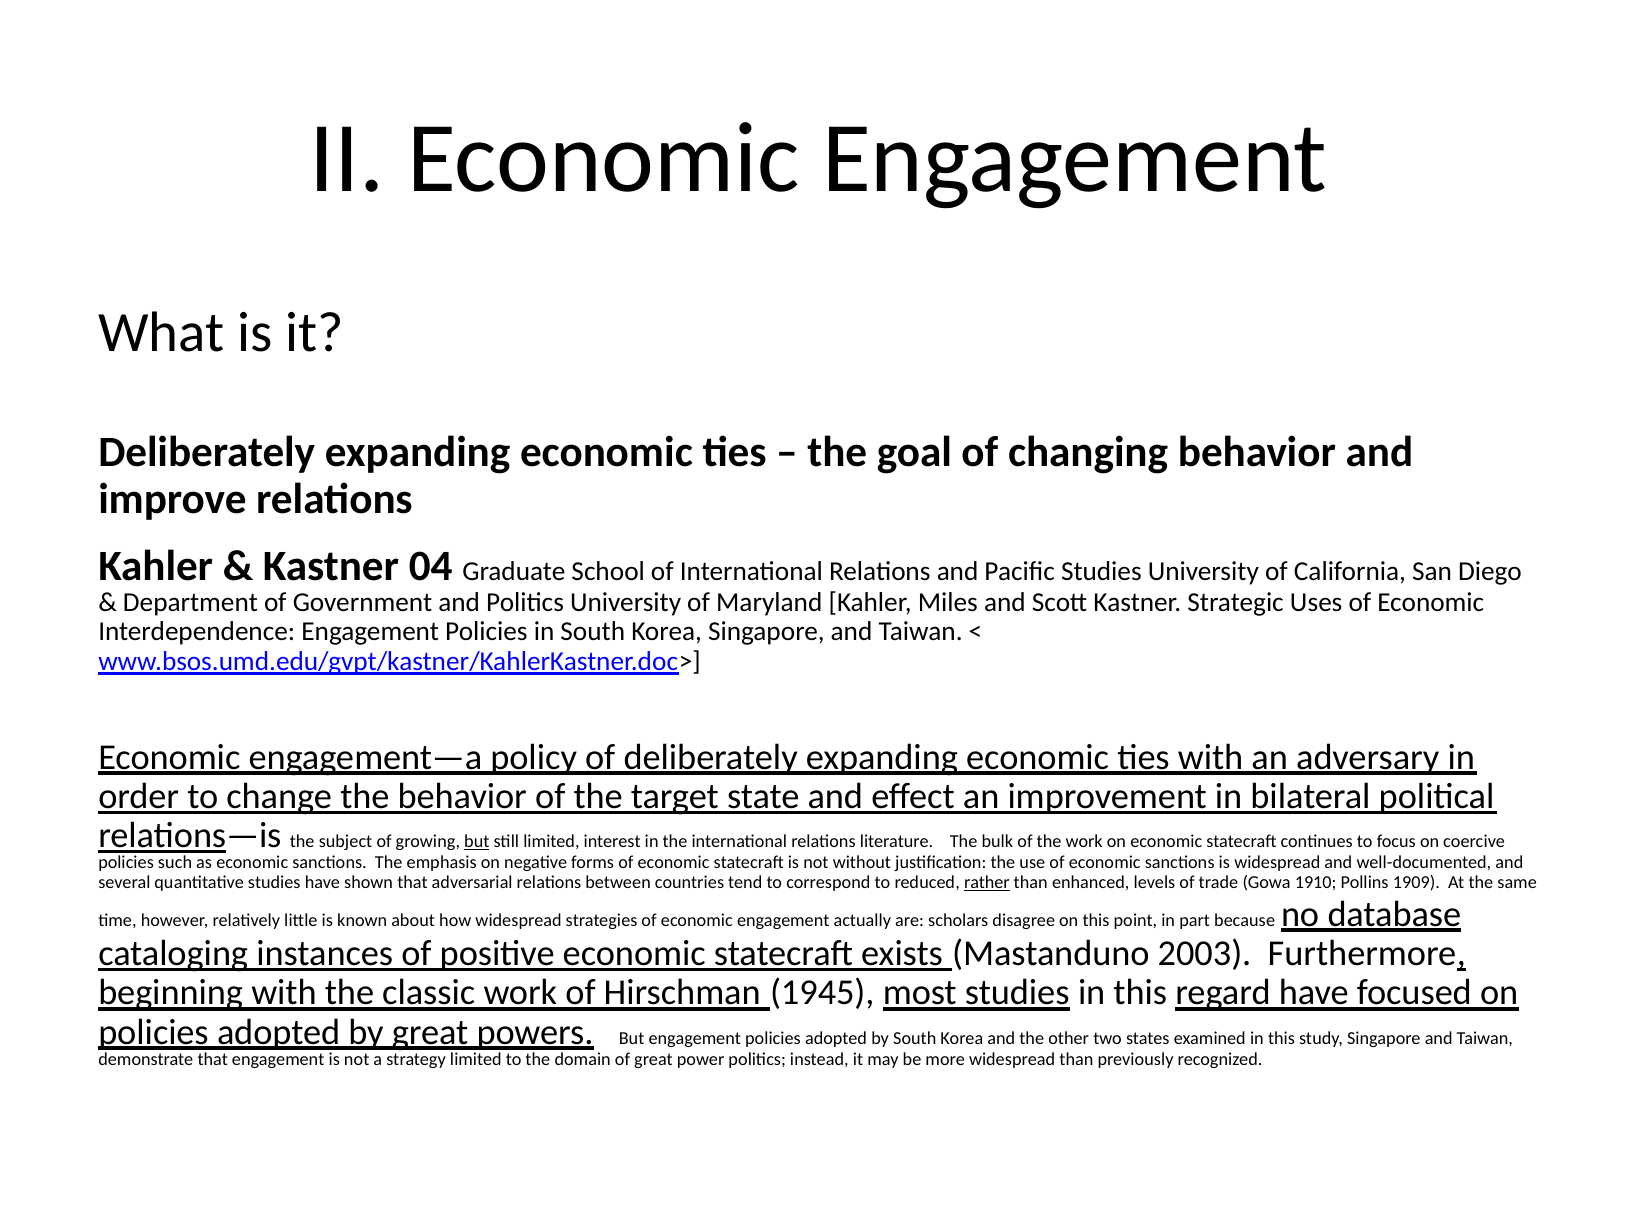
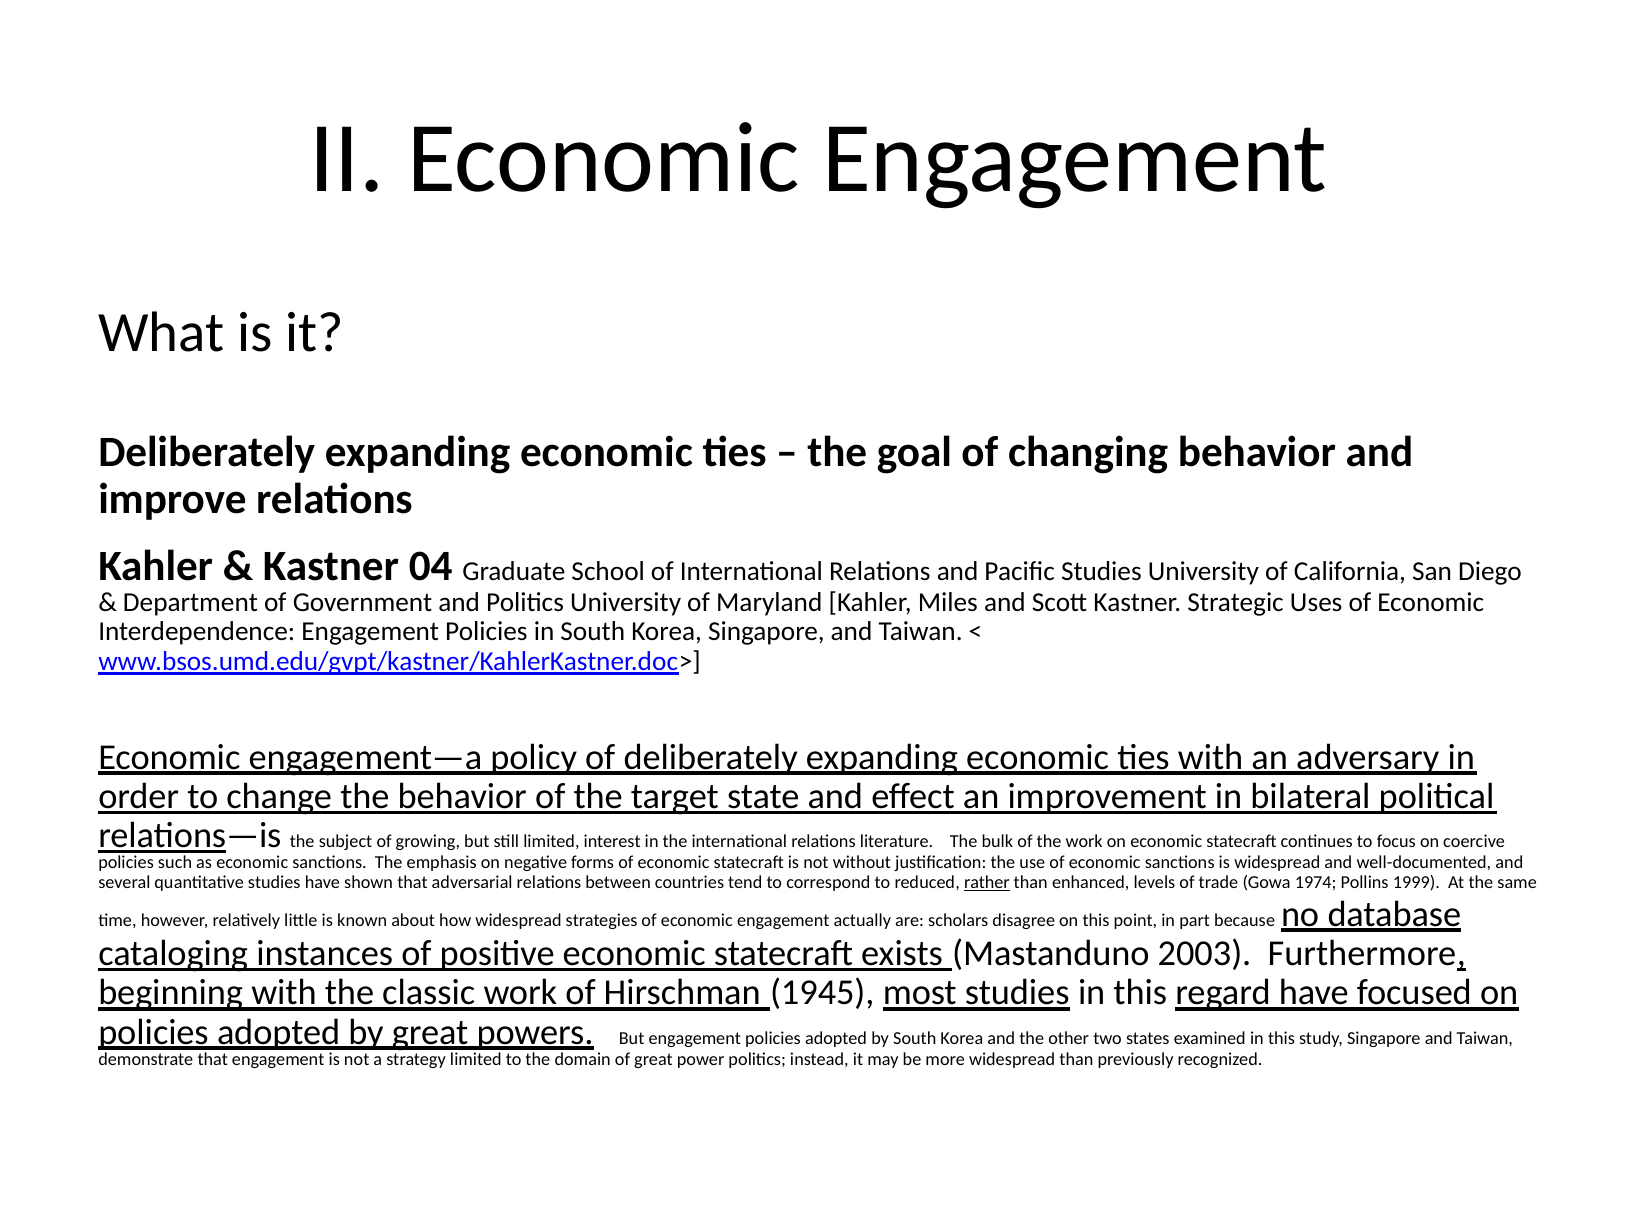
but at (477, 841) underline: present -> none
1910: 1910 -> 1974
1909: 1909 -> 1999
